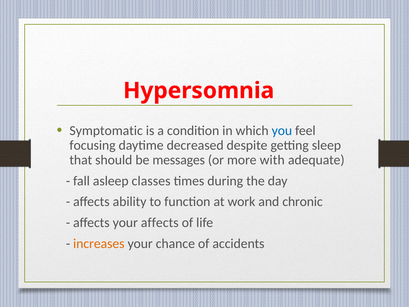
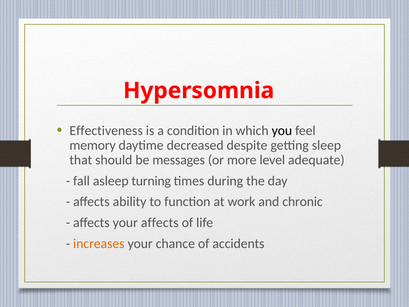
Symptomatic: Symptomatic -> Effectiveness
you colour: blue -> black
focusing: focusing -> memory
with: with -> level
classes: classes -> turning
